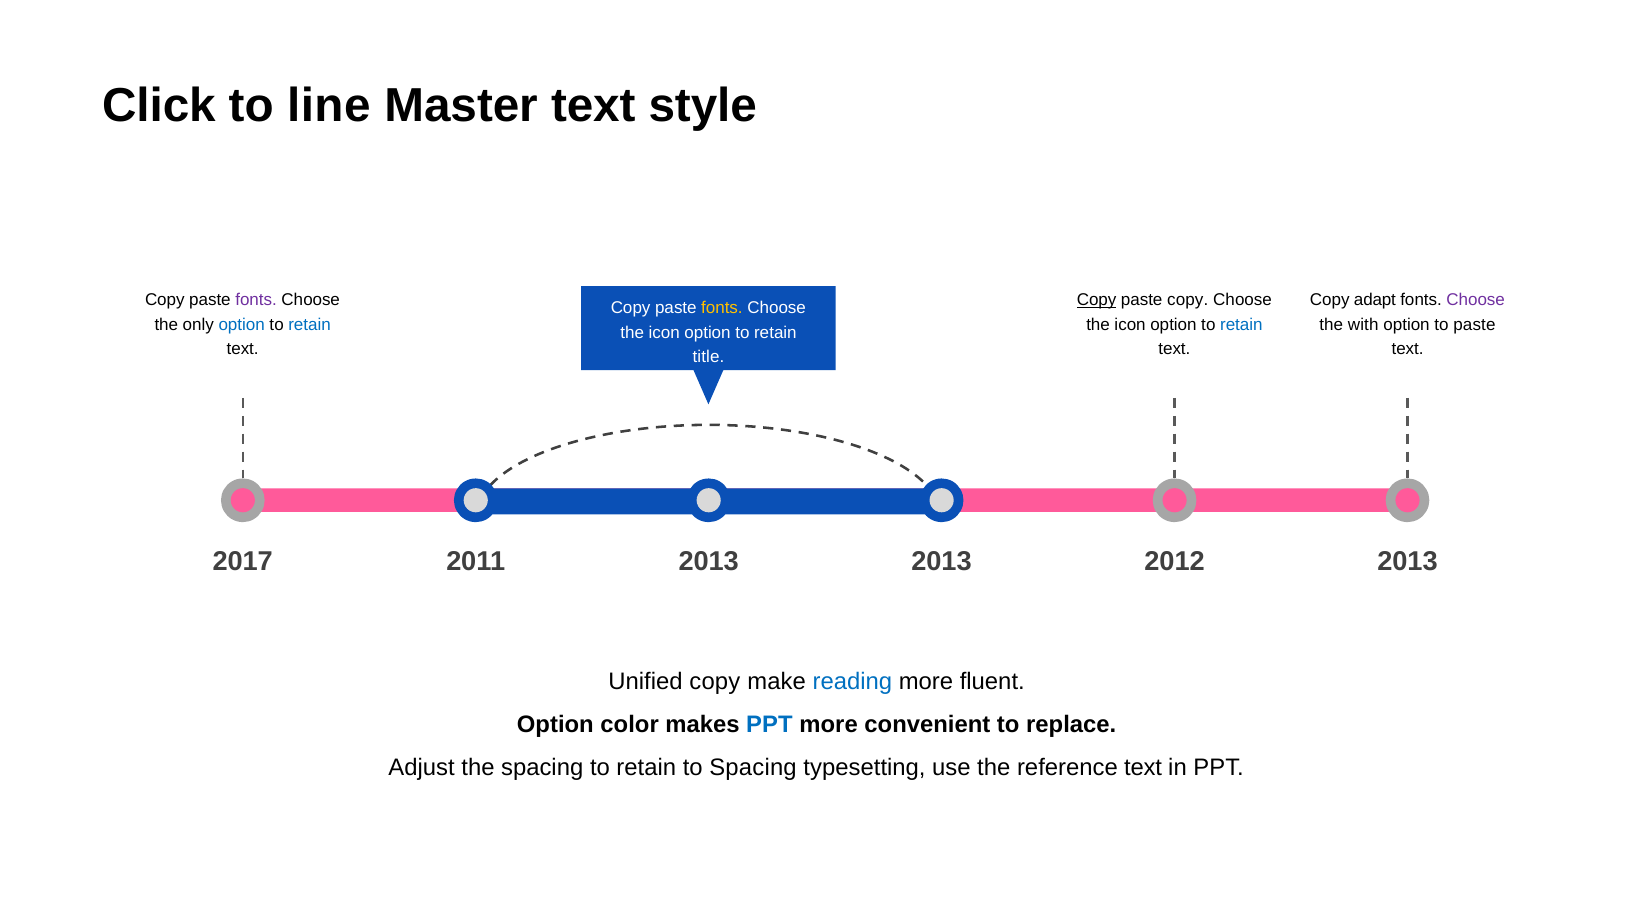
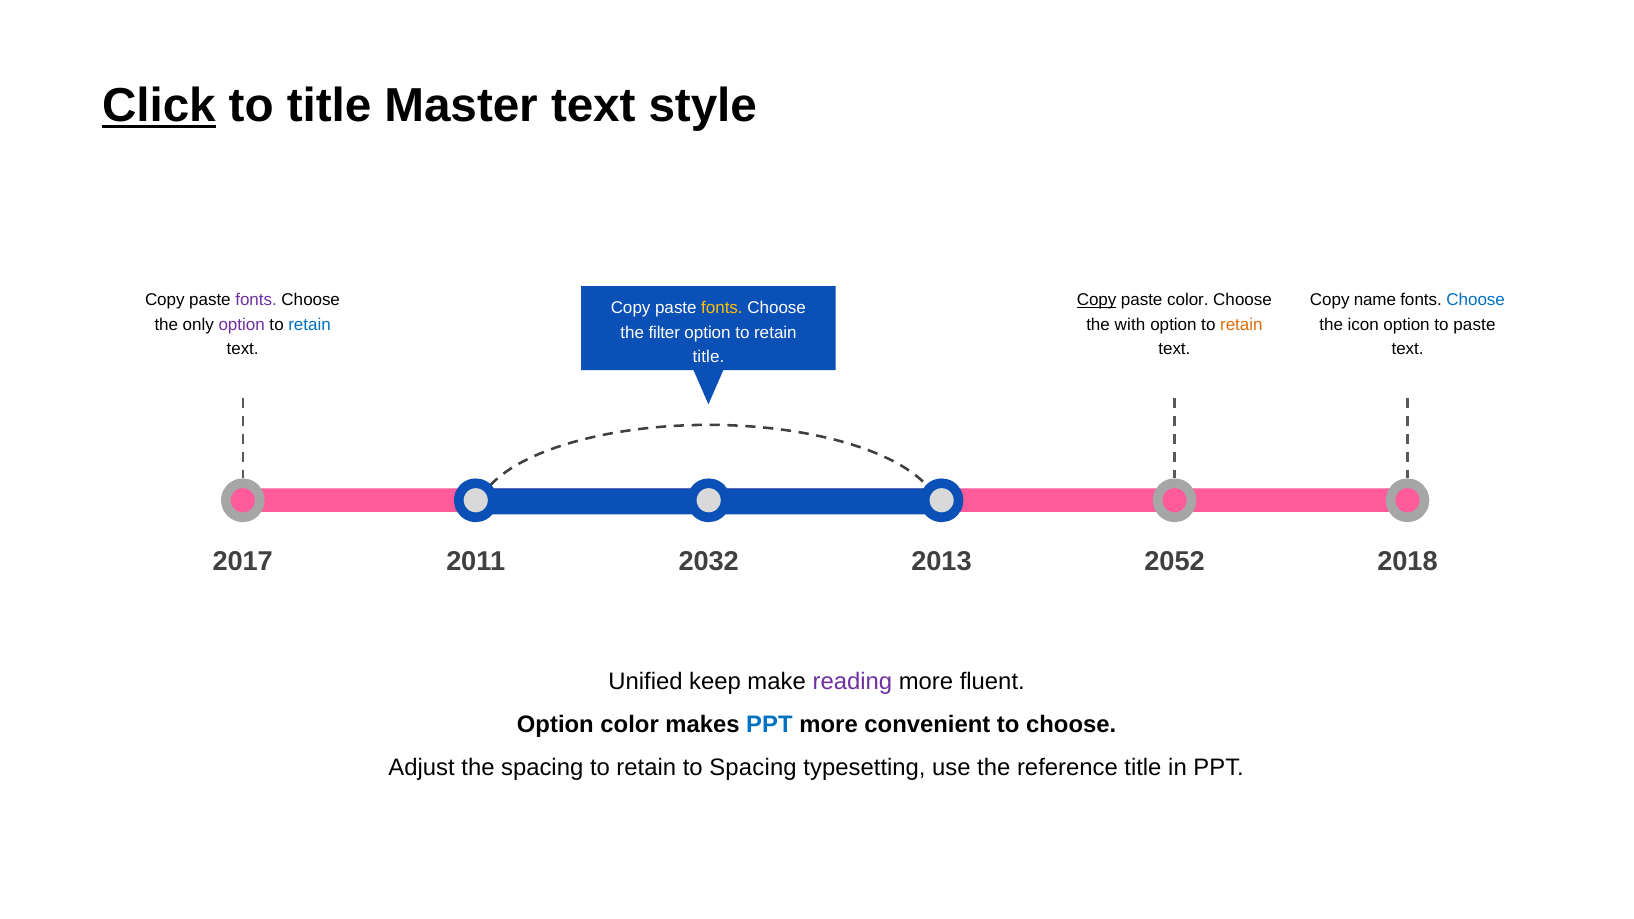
Click underline: none -> present
to line: line -> title
paste copy: copy -> color
adapt: adapt -> name
Choose at (1476, 300) colour: purple -> blue
option at (242, 325) colour: blue -> purple
icon at (1130, 325): icon -> with
retain at (1241, 325) colour: blue -> orange
with: with -> icon
icon at (664, 332): icon -> filter
2011 2013: 2013 -> 2032
2012: 2012 -> 2052
2013 at (1408, 561): 2013 -> 2018
Unified copy: copy -> keep
reading colour: blue -> purple
to replace: replace -> choose
reference text: text -> title
